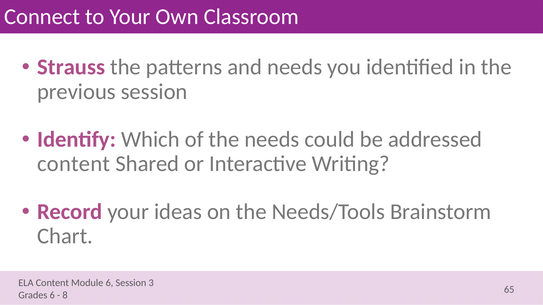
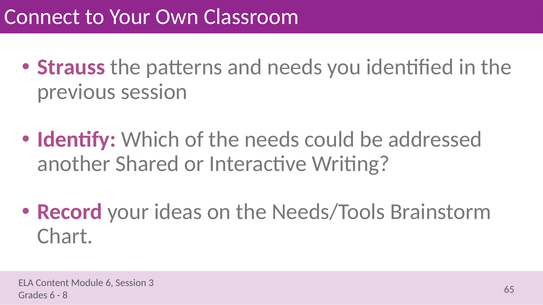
content at (74, 164): content -> another
